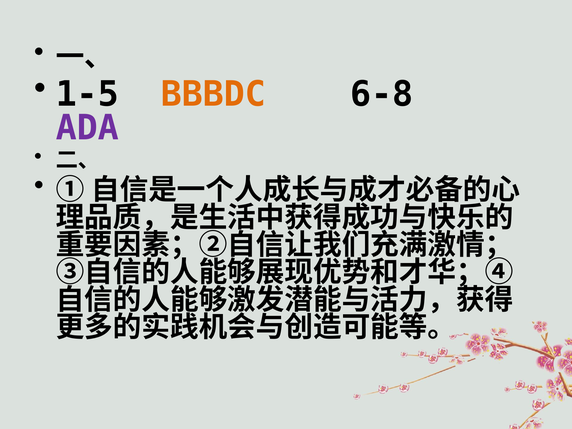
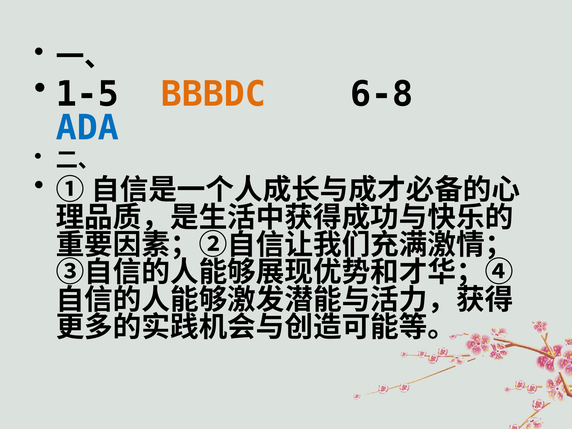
ADA colour: purple -> blue
